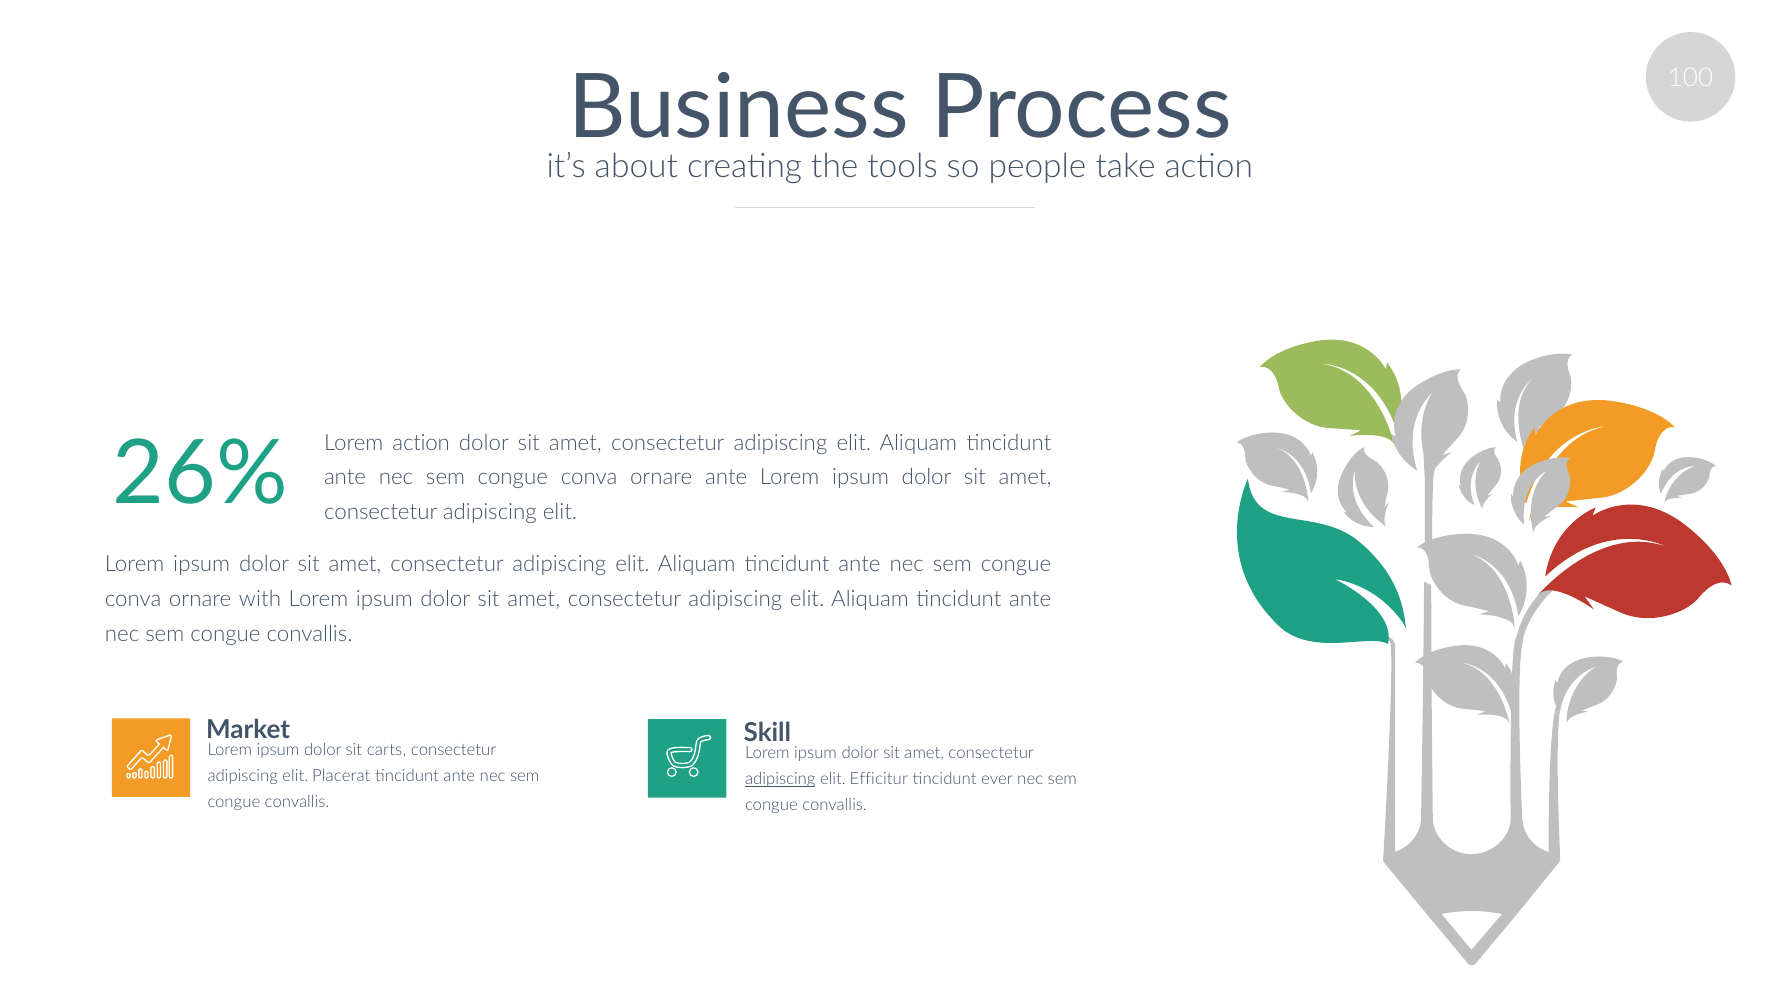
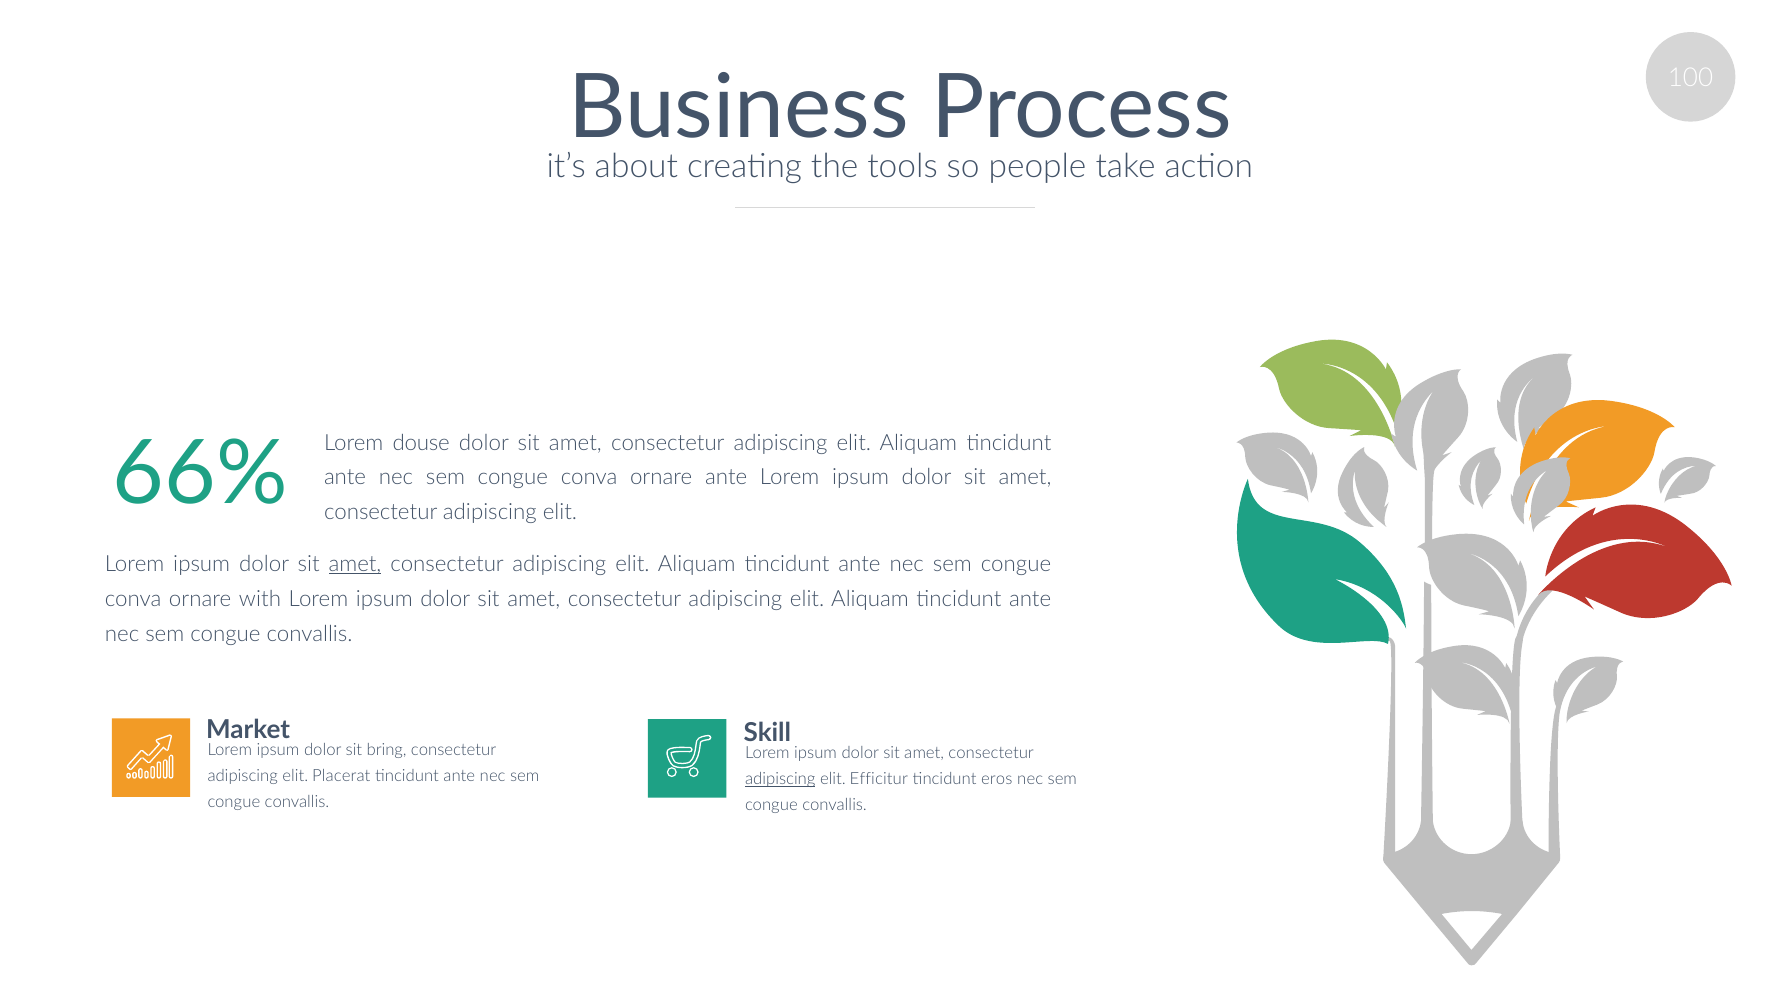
26%: 26% -> 66%
Lorem action: action -> douse
amet at (355, 564) underline: none -> present
carts: carts -> bring
ever: ever -> eros
